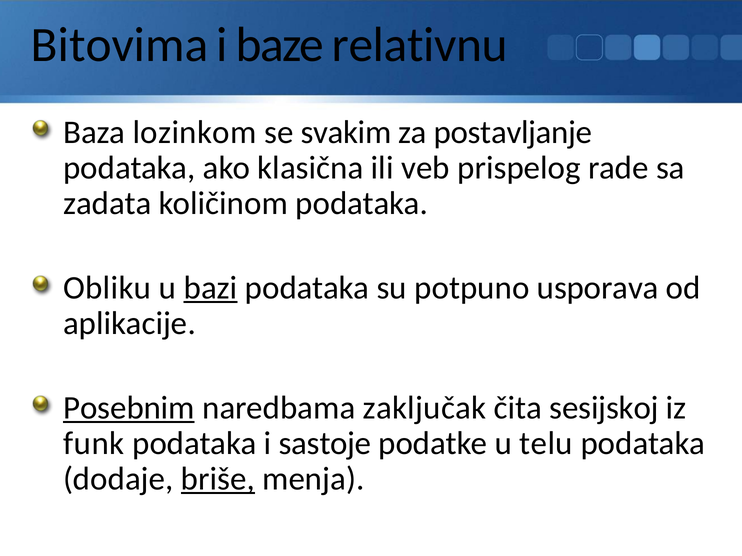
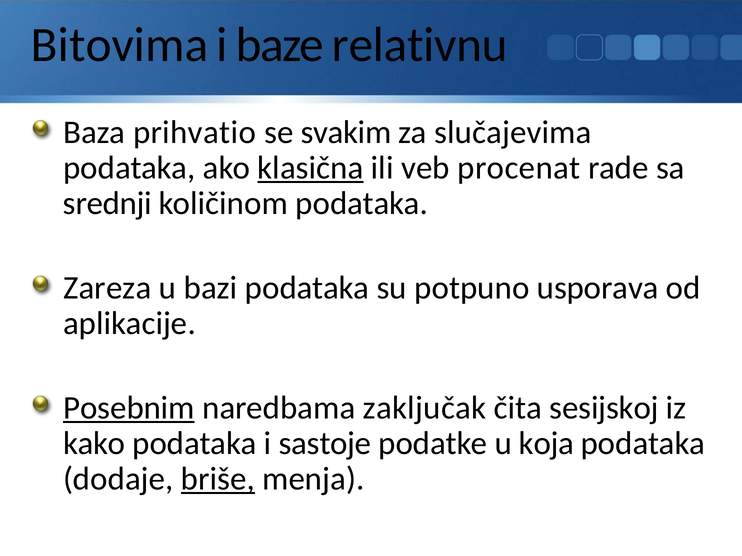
lozinkom: lozinkom -> prihvatio
postavljanje: postavljanje -> slučajevima
klasična underline: none -> present
prispelog: prispelog -> procenat
zadata: zadata -> srednji
Obliku: Obliku -> Zareza
bazi underline: present -> none
funk: funk -> kako
telu: telu -> koja
